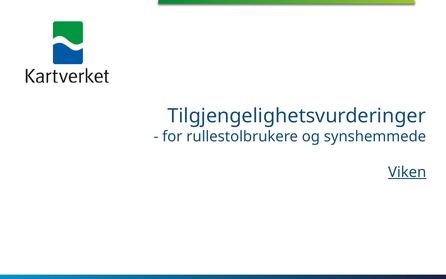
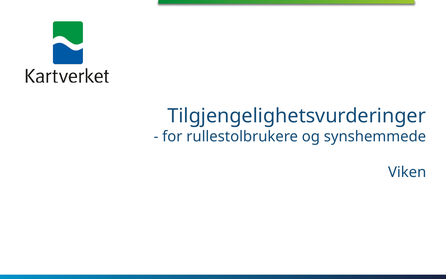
Viken underline: present -> none
